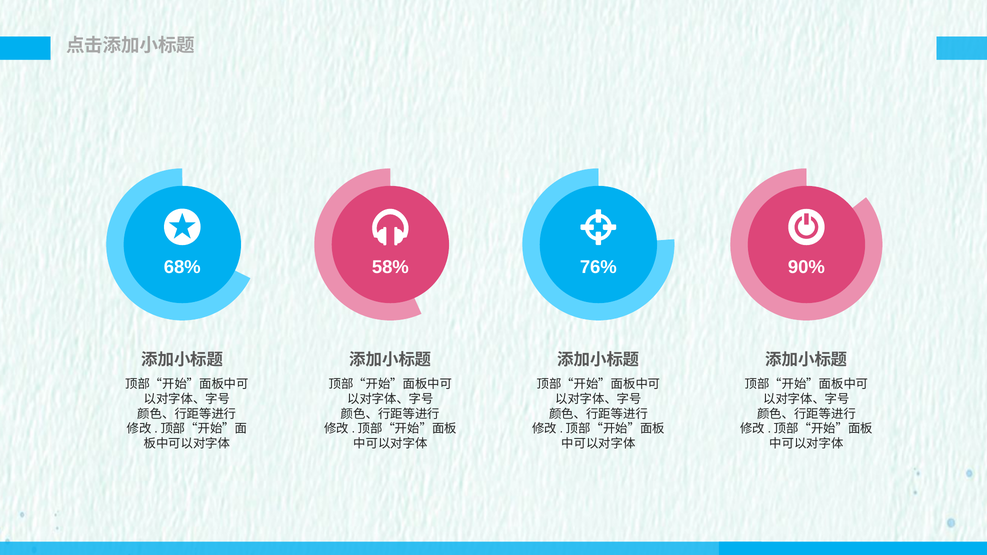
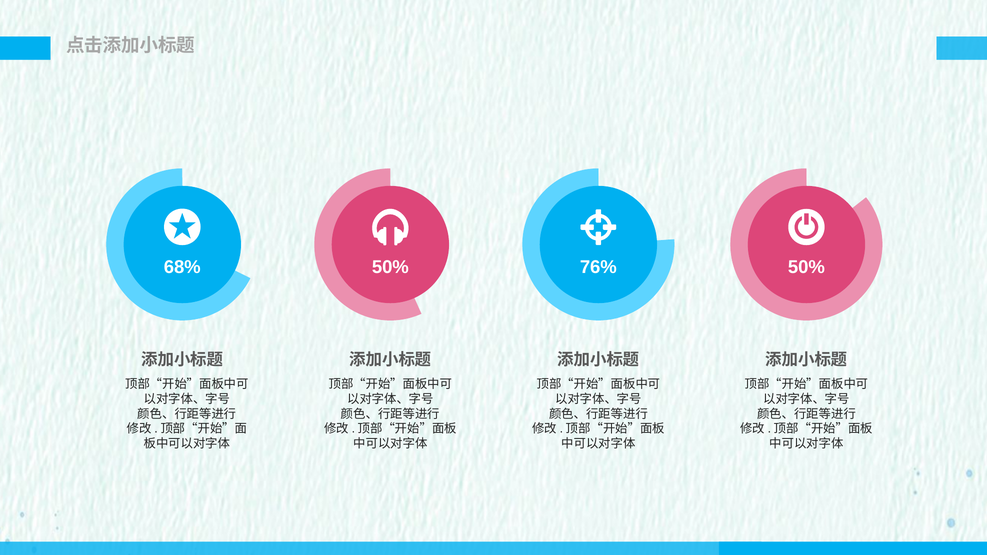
68% 58%: 58% -> 50%
76% 90%: 90% -> 50%
